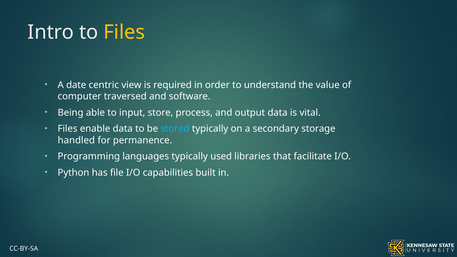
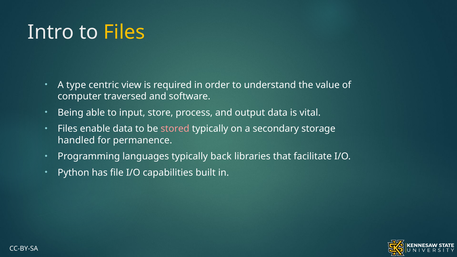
date: date -> type
stored colour: light blue -> pink
used: used -> back
